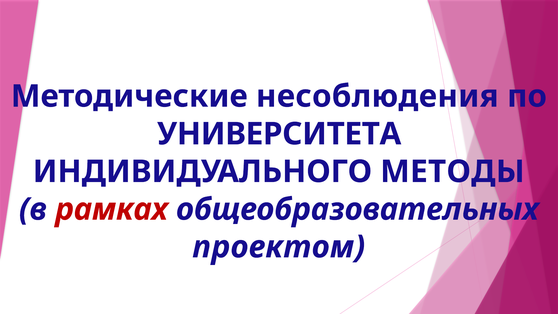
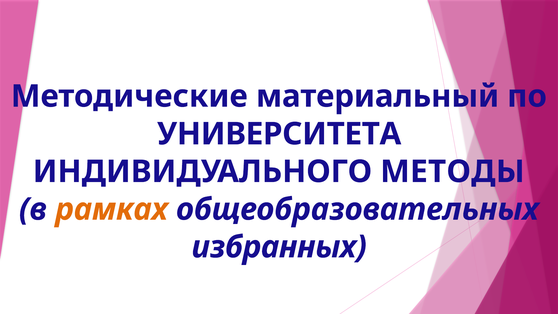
несоблюдения: несоблюдения -> материальный
рамках colour: red -> orange
проектом: проектом -> избранных
